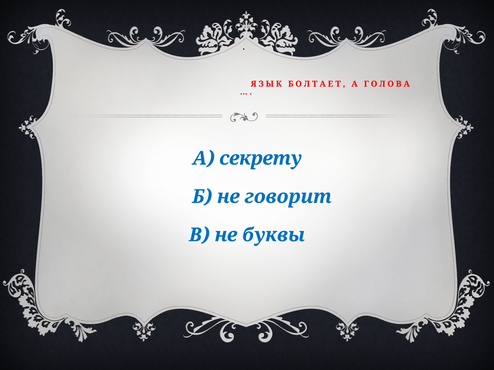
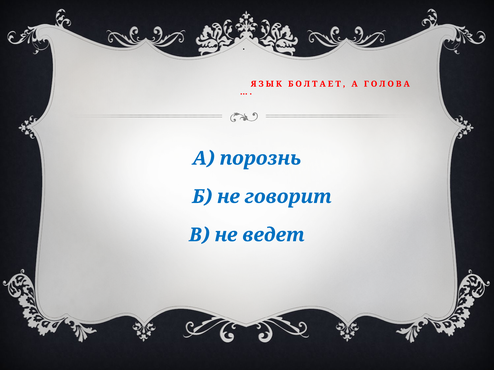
секрету: секрету -> порознь
буквы: буквы -> ведет
